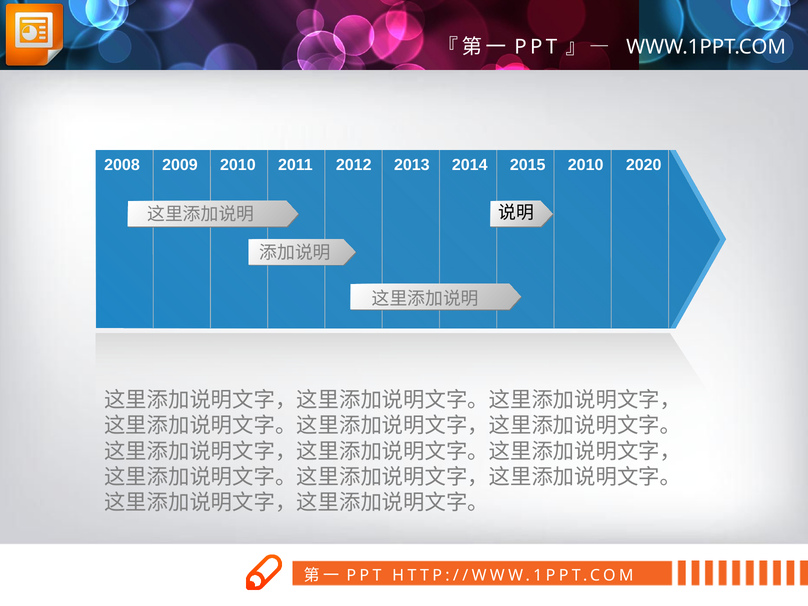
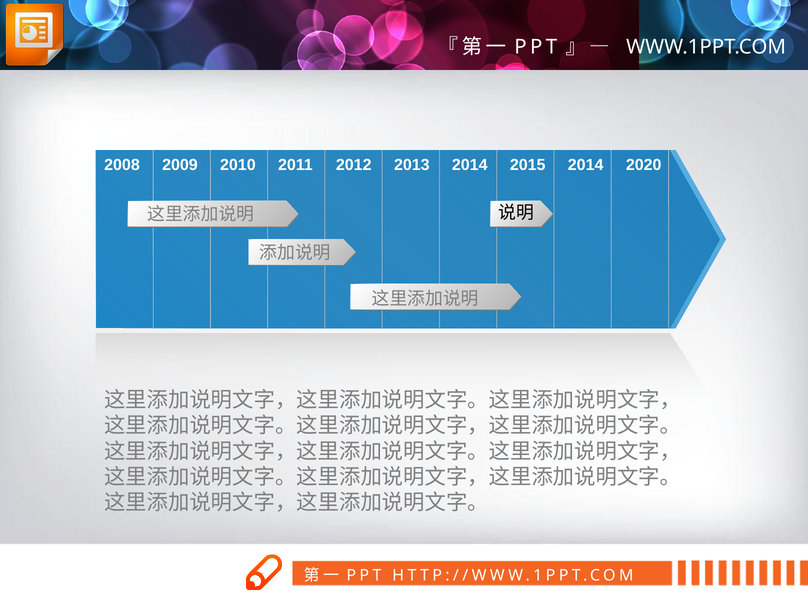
2010 at (586, 165): 2010 -> 2014
